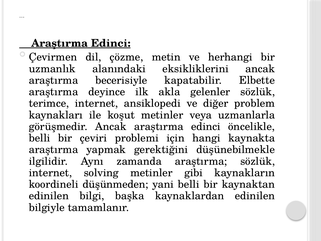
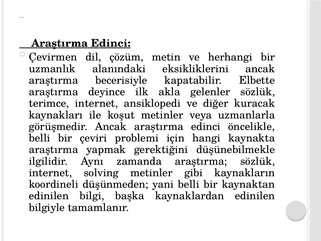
çözme: çözme -> çözüm
problem: problem -> kuracak
